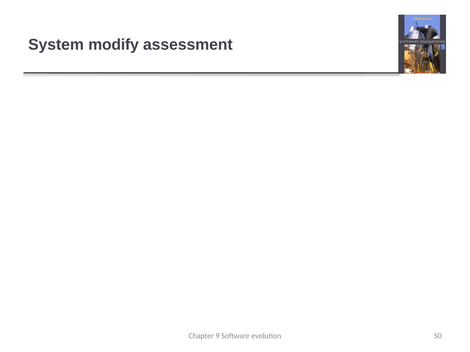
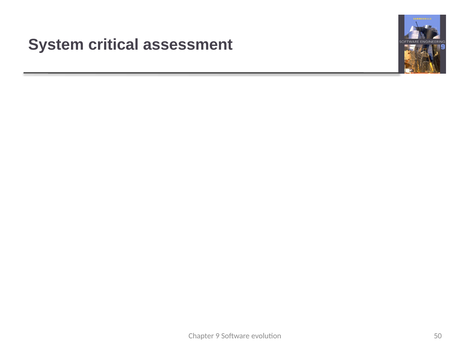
modify: modify -> critical
